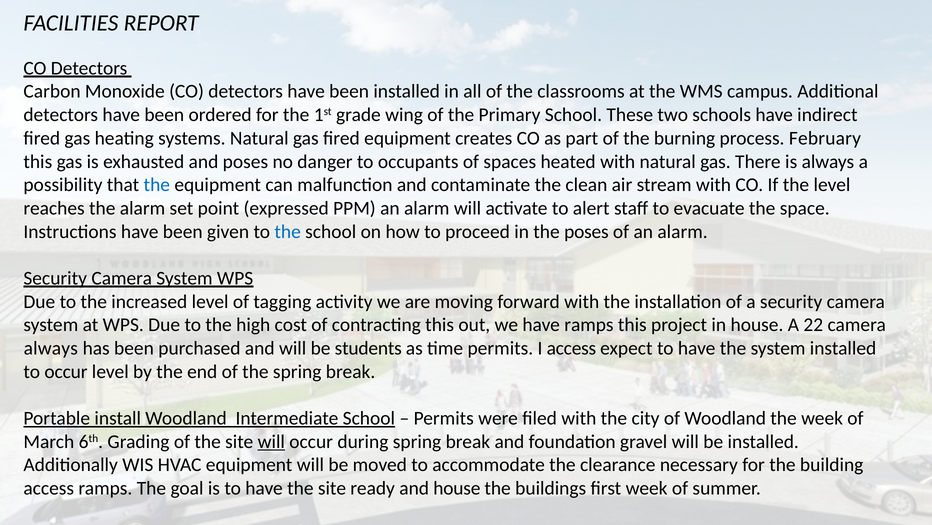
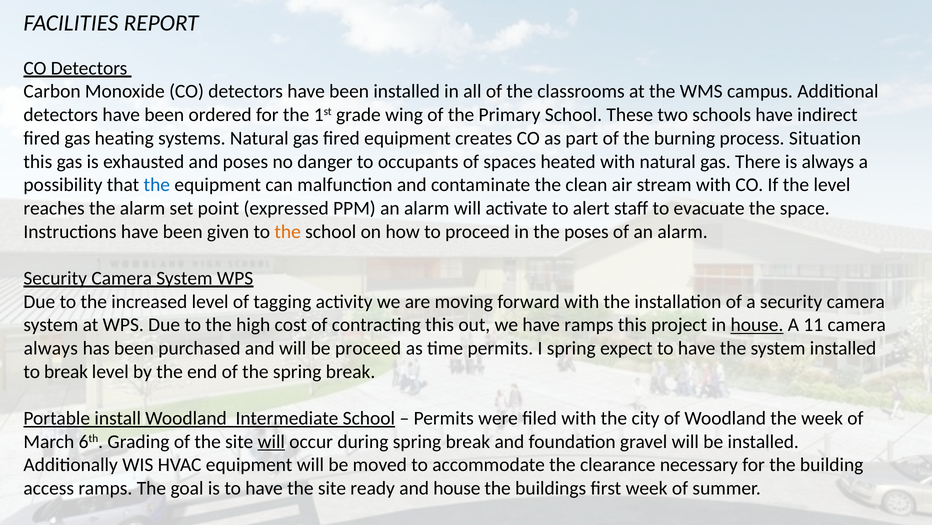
February: February -> Situation
the at (288, 231) colour: blue -> orange
house at (757, 325) underline: none -> present
22: 22 -> 11
be students: students -> proceed
I access: access -> spring
to occur: occur -> break
